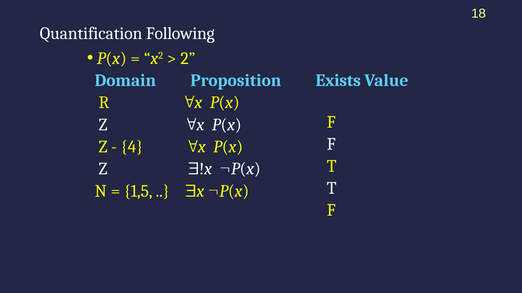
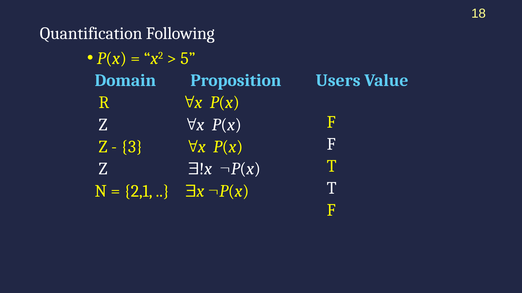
2: 2 -> 5
Exists: Exists -> Users
4: 4 -> 3
1,5: 1,5 -> 2,1
